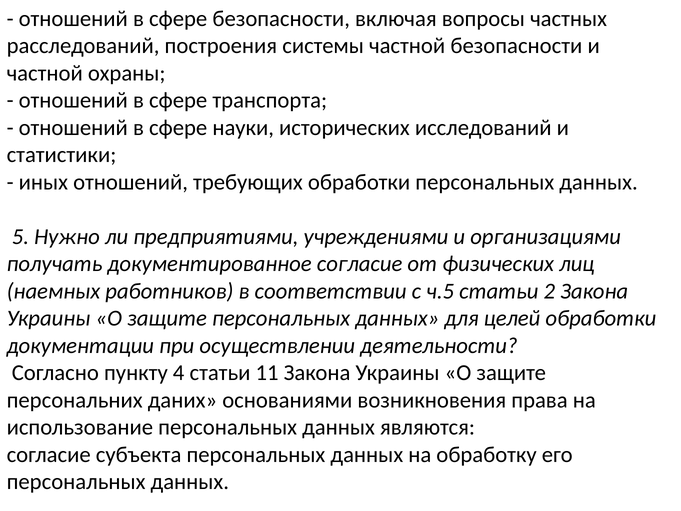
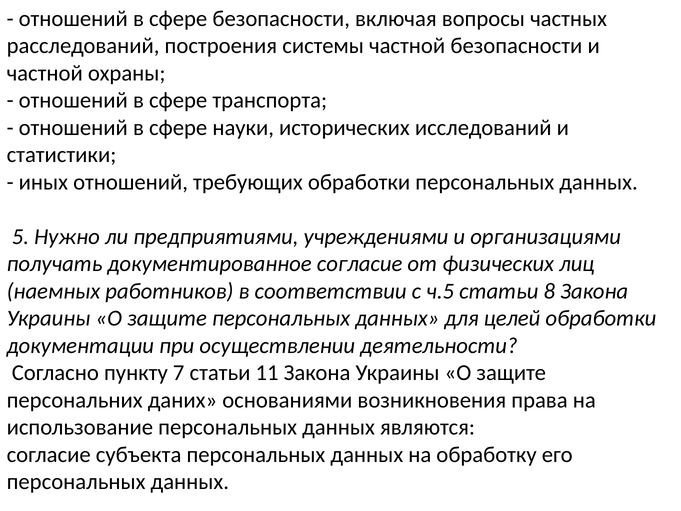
2: 2 -> 8
4: 4 -> 7
